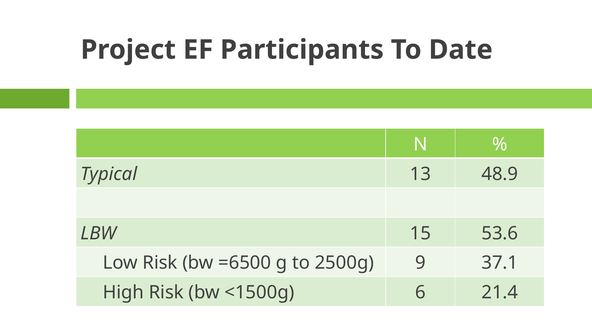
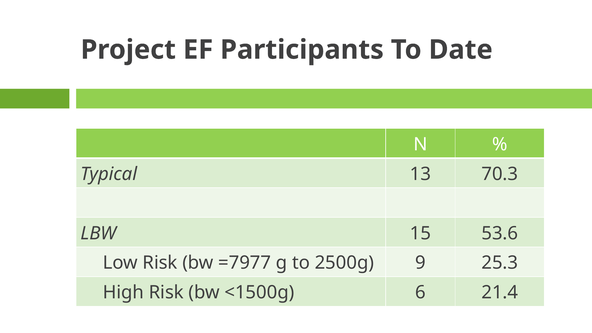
48.9: 48.9 -> 70.3
=6500: =6500 -> =7977
37.1: 37.1 -> 25.3
